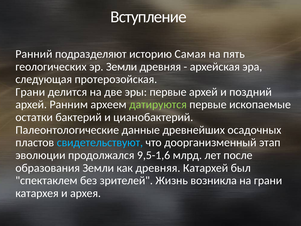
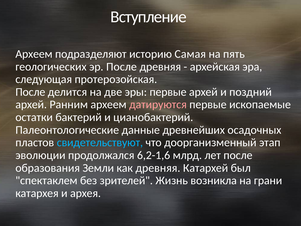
Ранний at (34, 54): Ранний -> Археем
эр Земли: Земли -> После
Грани at (30, 92): Грани -> После
датируются colour: light green -> pink
9,5-1,6: 9,5-1,6 -> 6,2-1,6
